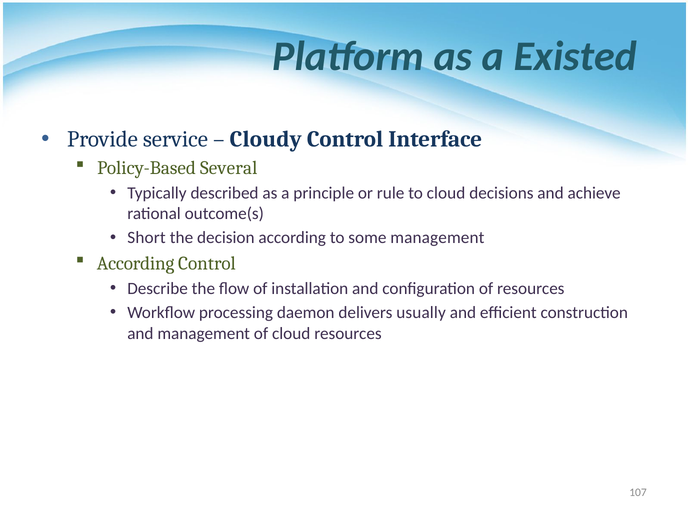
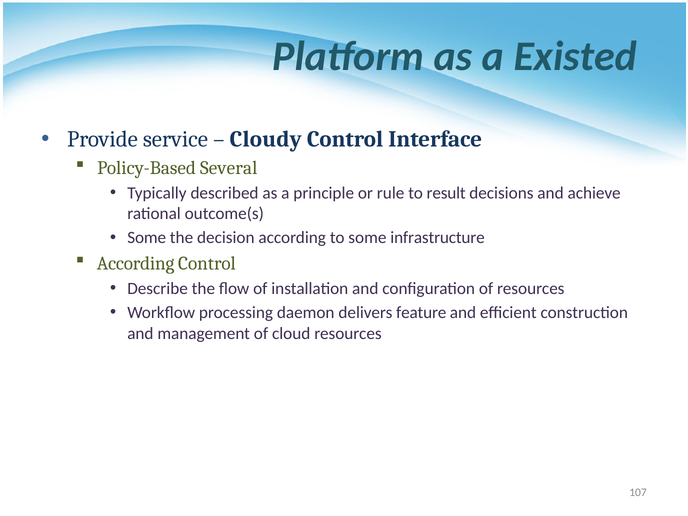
to cloud: cloud -> result
Short at (147, 238): Short -> Some
some management: management -> infrastructure
usually: usually -> feature
